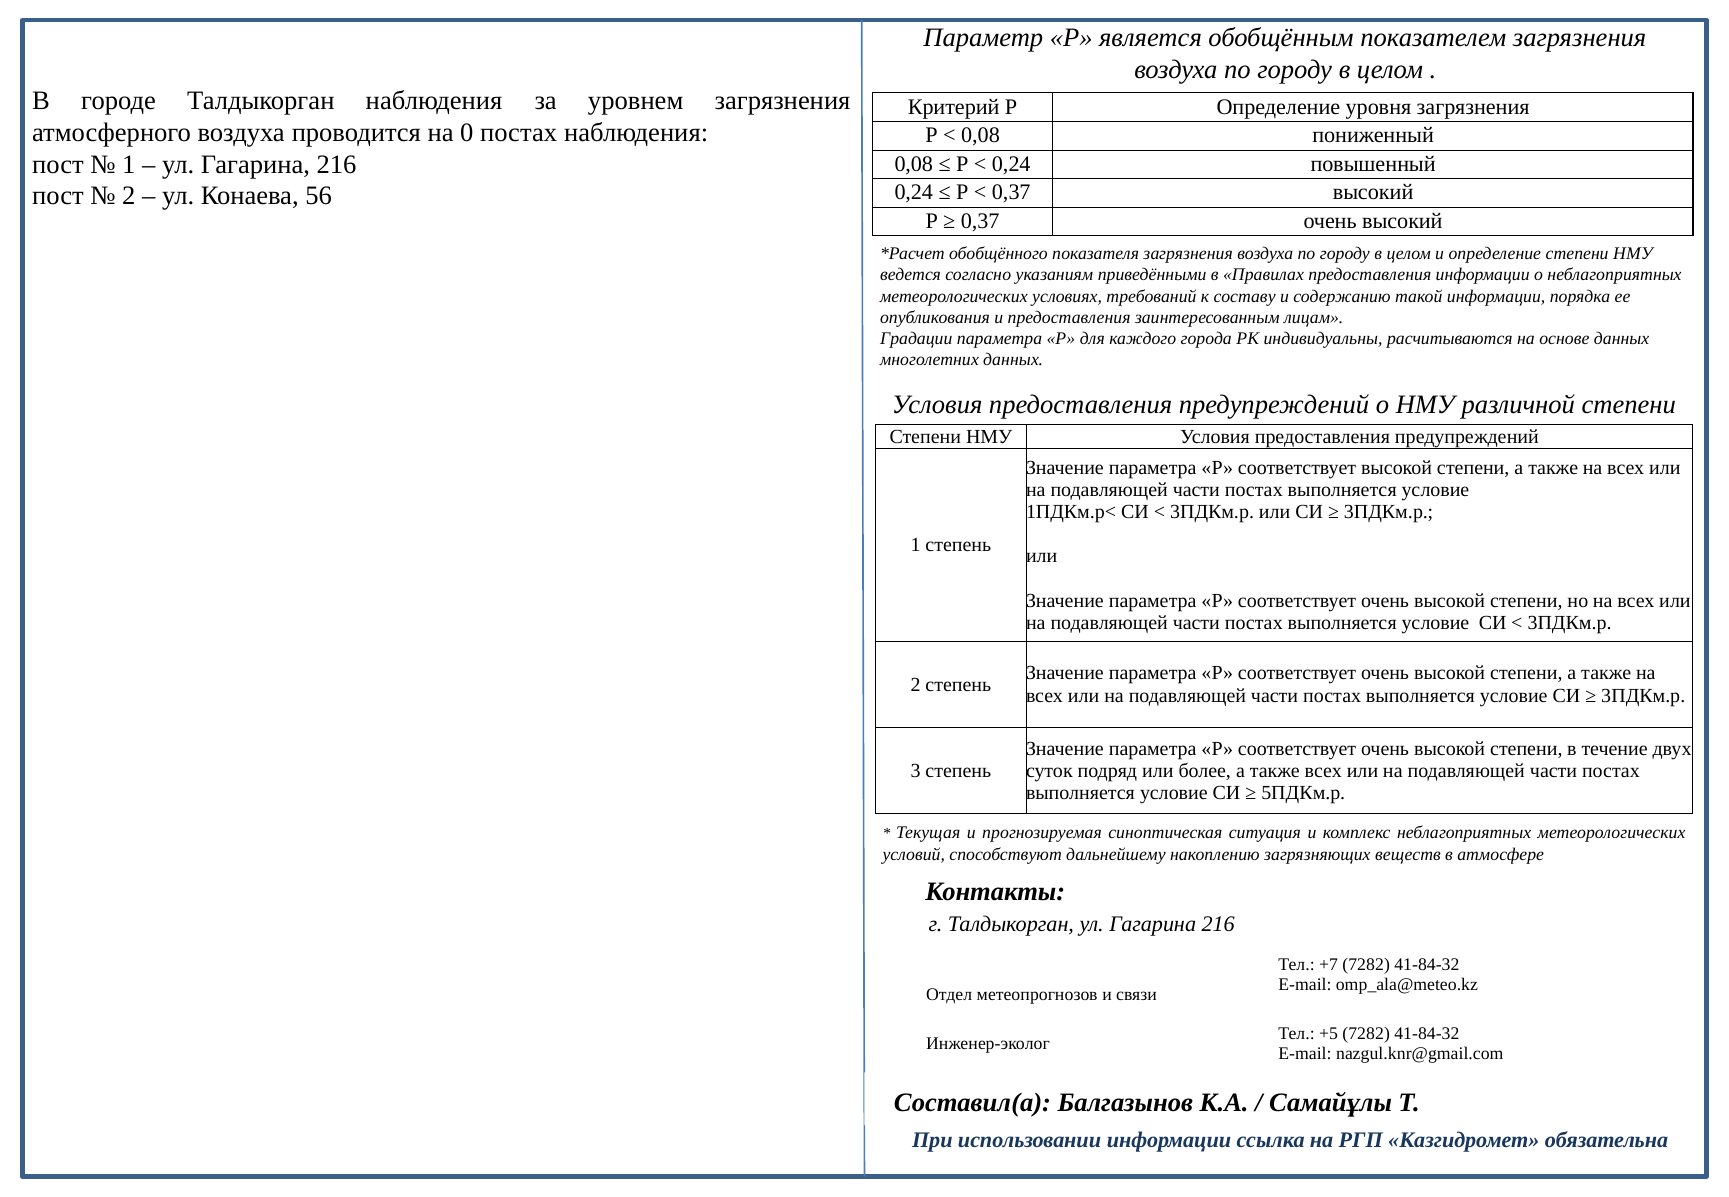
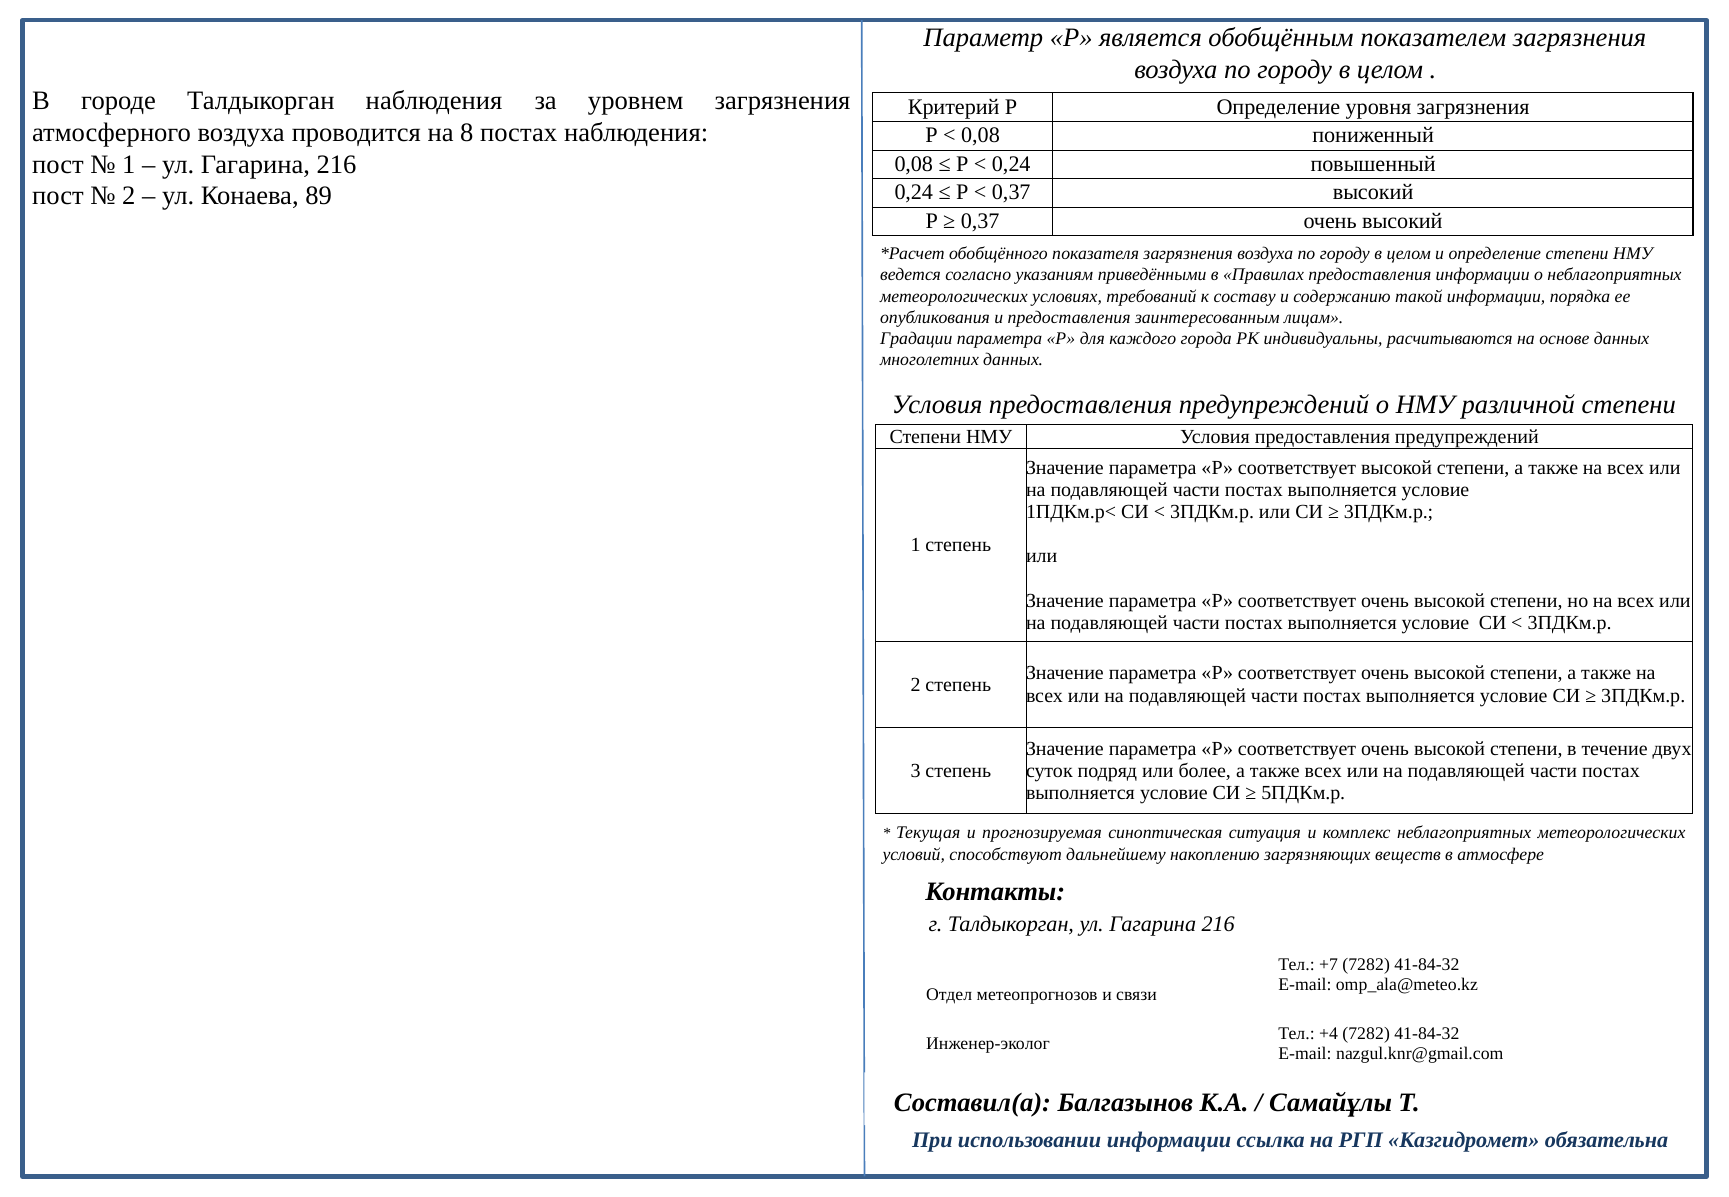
0: 0 -> 8
56: 56 -> 89
+5: +5 -> +4
